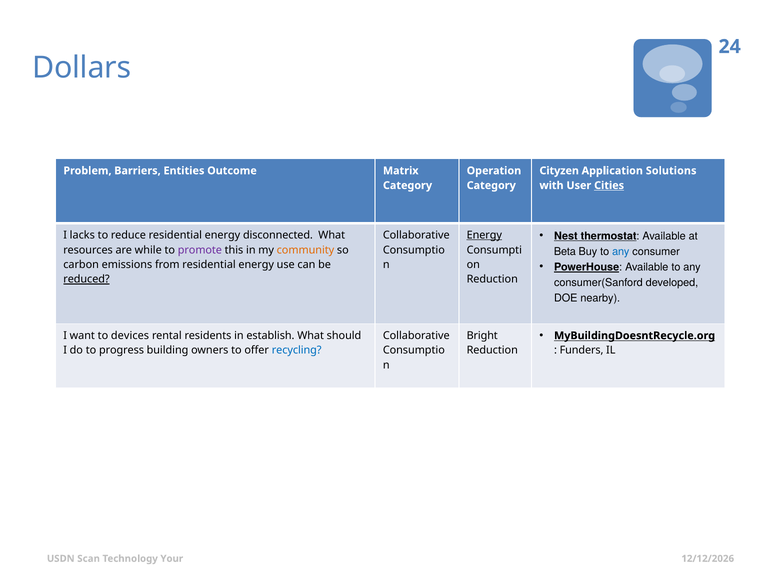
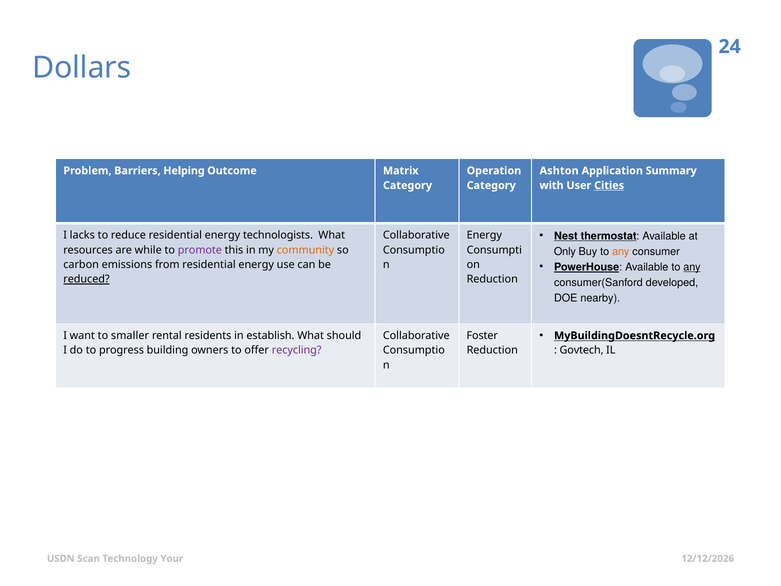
Entities: Entities -> Helping
Cityzen: Cityzen -> Ashton
Solutions: Solutions -> Summary
disconnected: disconnected -> technologists
Energy at (484, 235) underline: present -> none
Beta: Beta -> Only
any at (621, 251) colour: blue -> orange
any at (692, 267) underline: none -> present
devices: devices -> smaller
Bright: Bright -> Foster
recycling colour: blue -> purple
Funders: Funders -> Govtech
